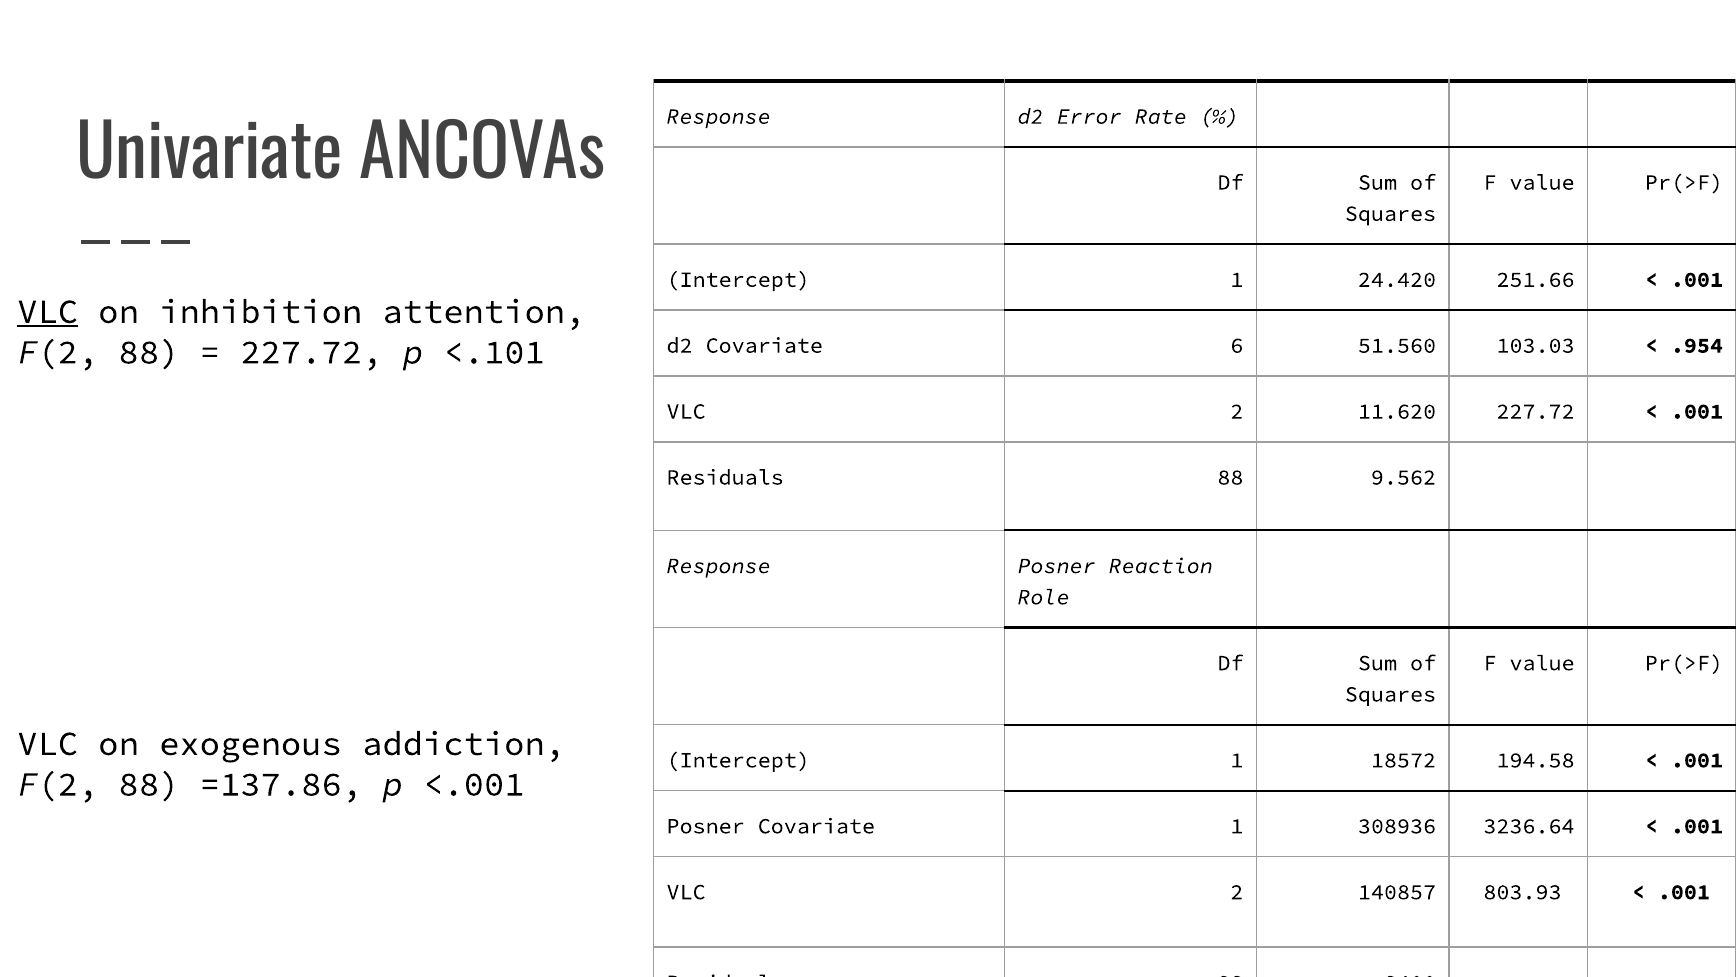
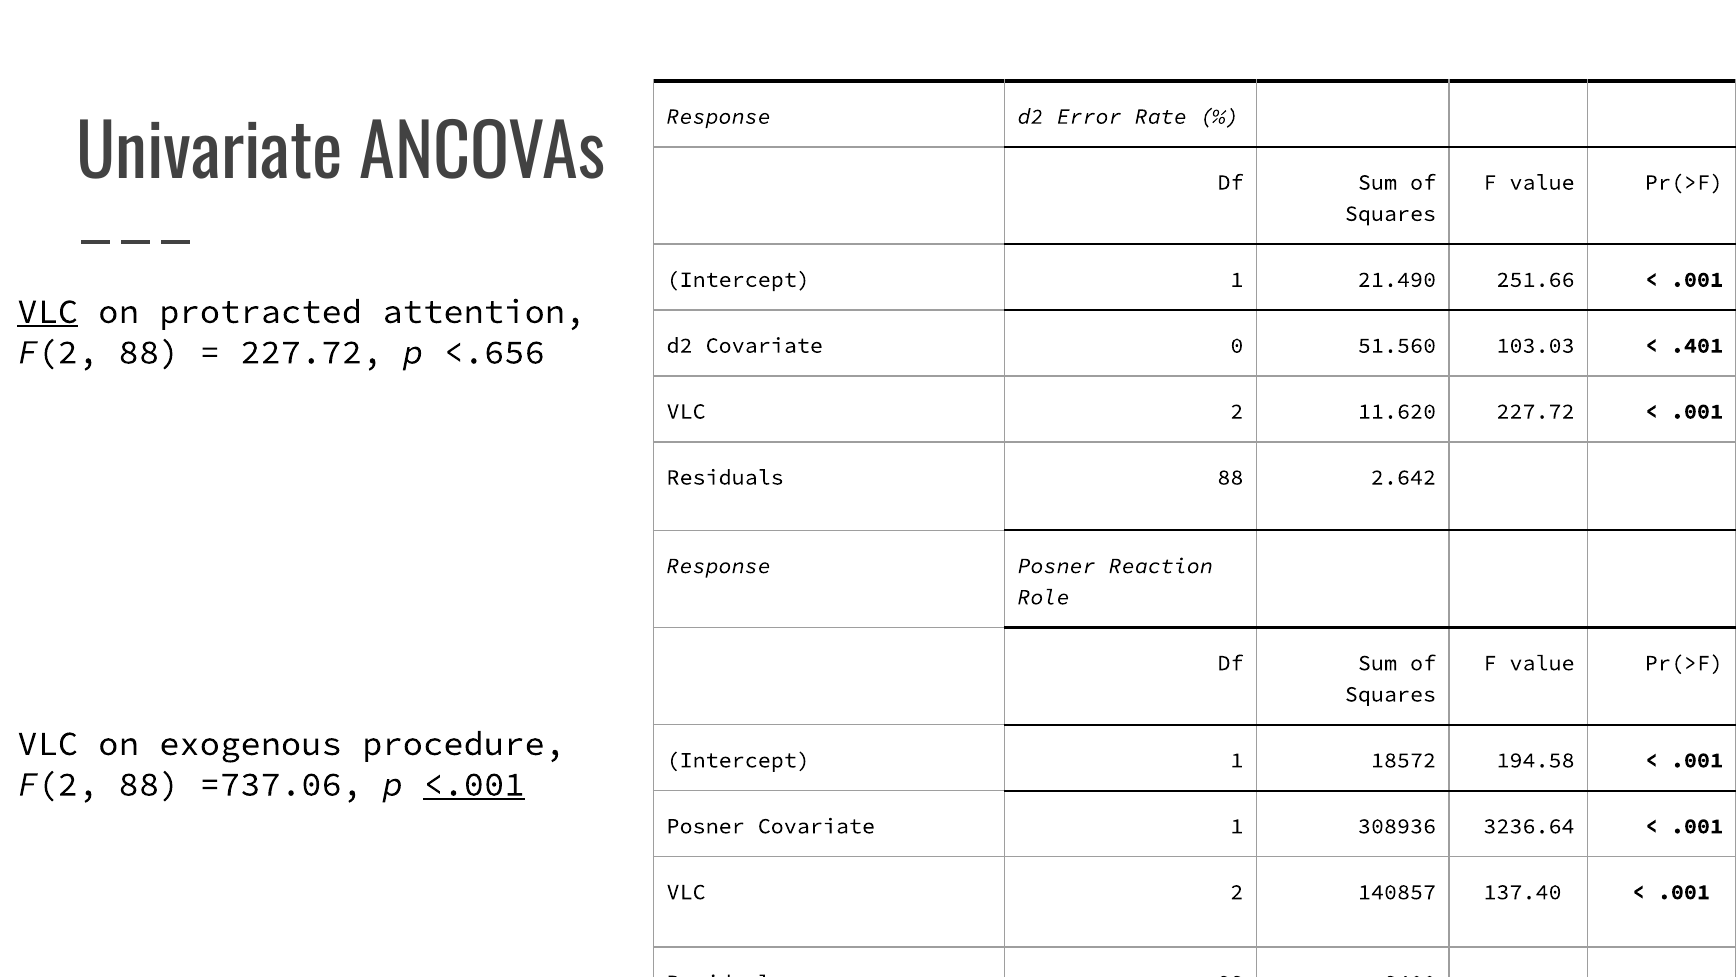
24.420: 24.420 -> 21.490
inhibition: inhibition -> protracted
6: 6 -> 0
.954: .954 -> .401
<.101: <.101 -> <.656
9.562: 9.562 -> 2.642
addiction: addiction -> procedure
=137.86: =137.86 -> =737.06
<.001 underline: none -> present
803.93: 803.93 -> 137.40
